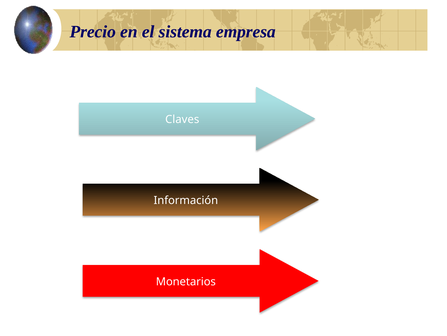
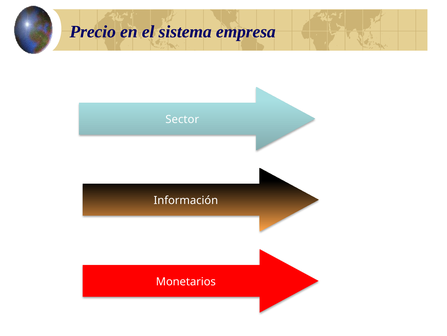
Claves: Claves -> Sector
